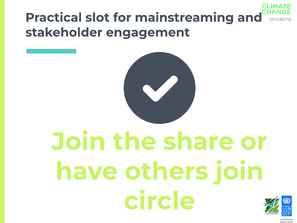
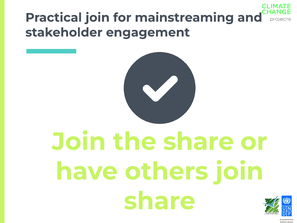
Practical slot: slot -> join
circle at (160, 201): circle -> share
